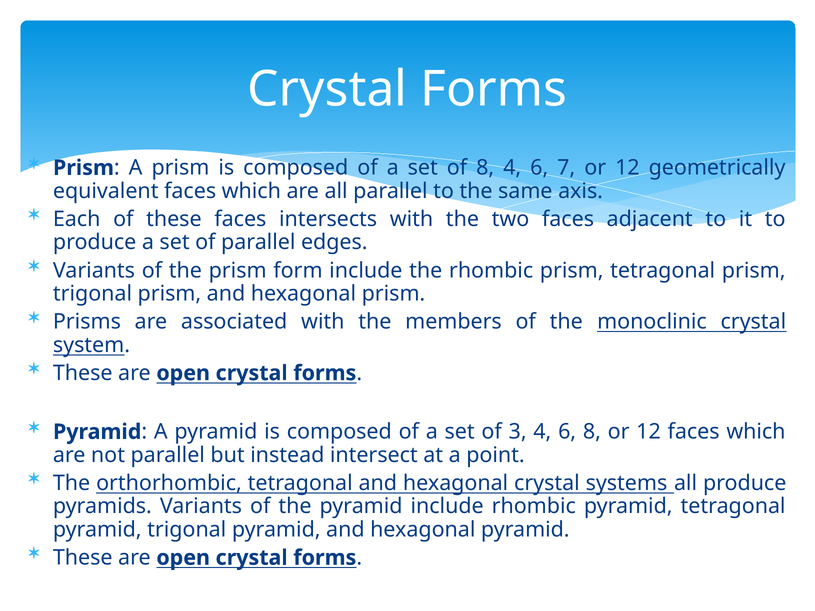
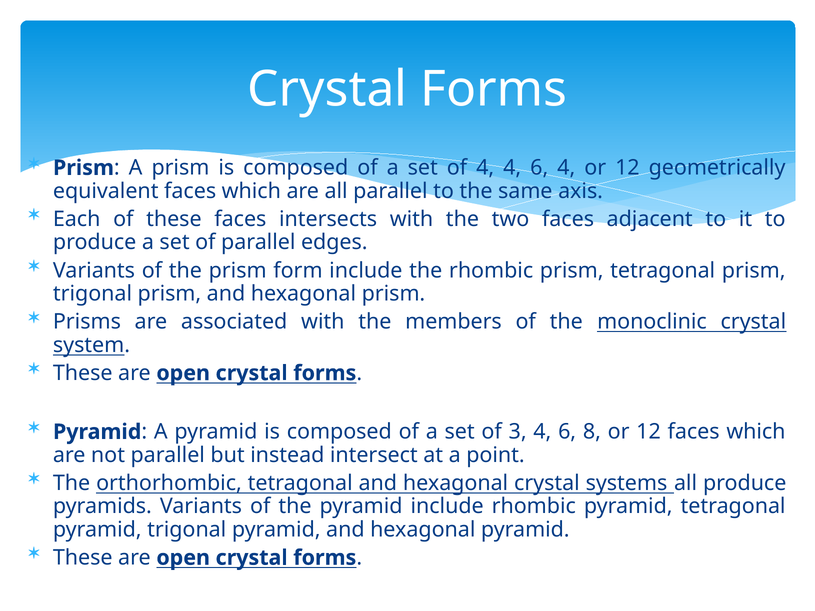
of 8: 8 -> 4
6 7: 7 -> 4
